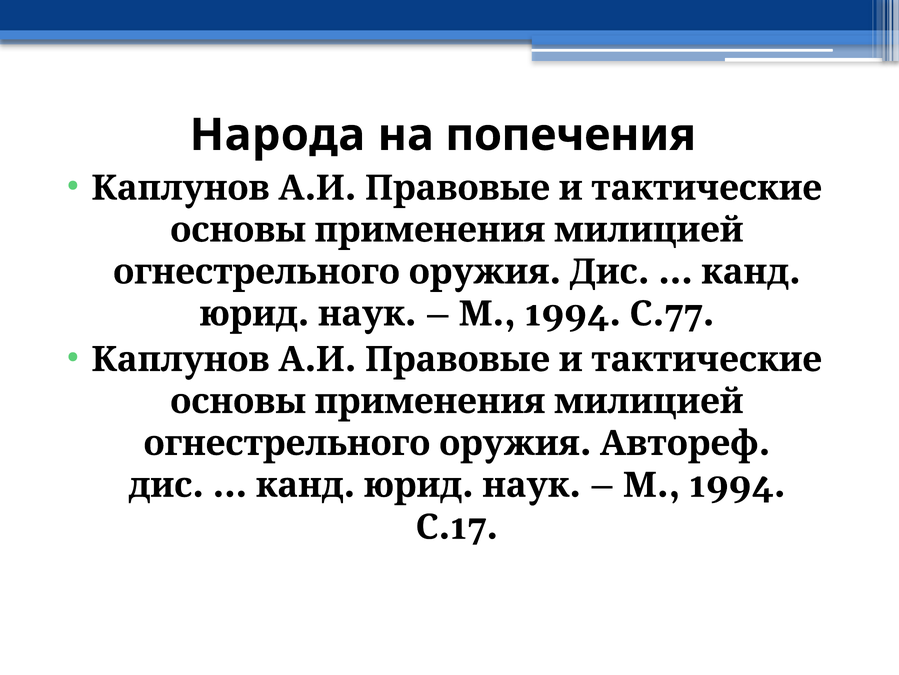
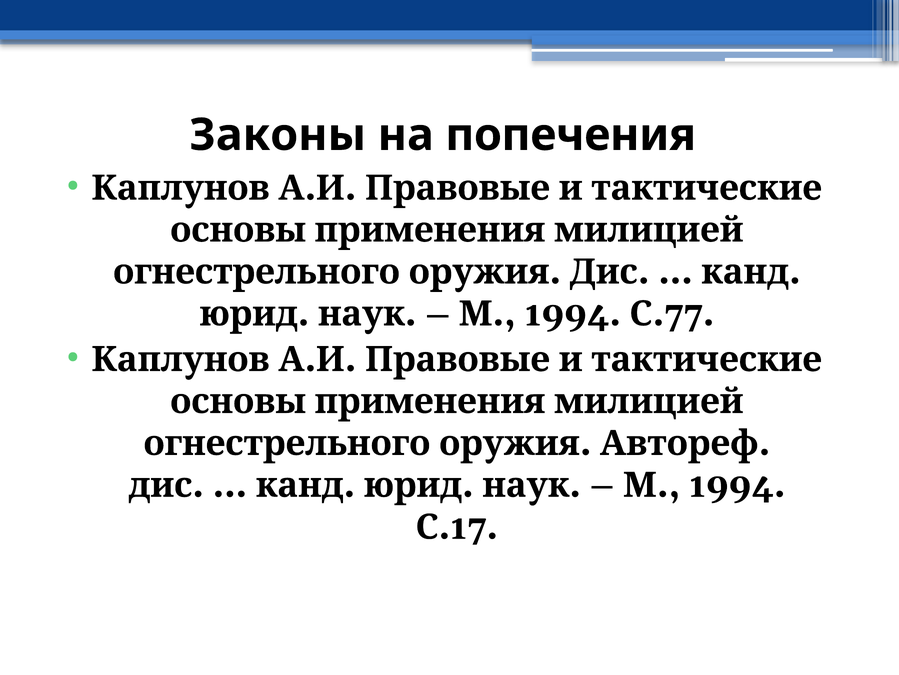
Народа: Народа -> Законы
